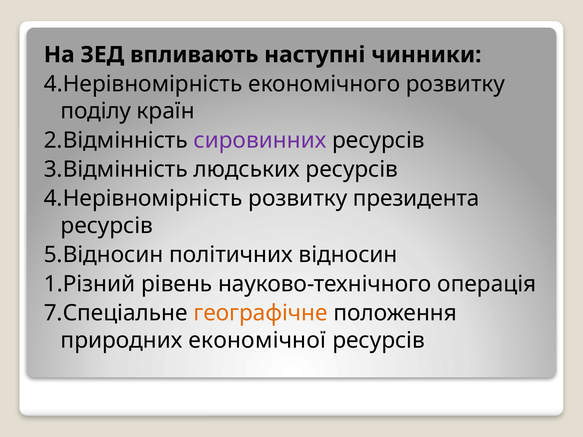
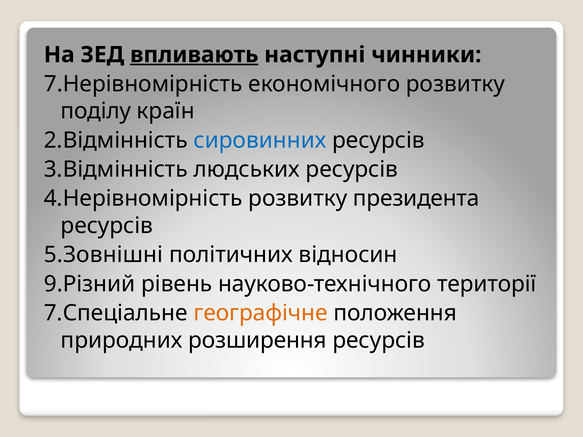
впливають underline: none -> present
4.Нерівномірність at (143, 84): 4.Нерівномірність -> 7.Нерівномірність
сировинних colour: purple -> blue
5.Відносин: 5.Відносин -> 5.Зовнішні
1.Різний: 1.Різний -> 9.Різний
операція: операція -> території
економічної: економічної -> розширення
